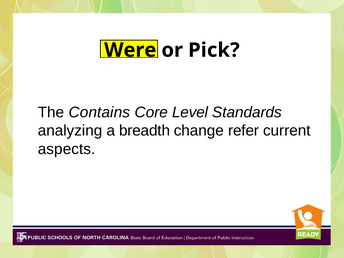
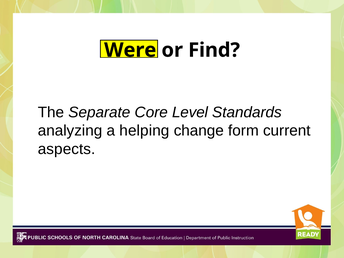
Pick: Pick -> Find
Contains: Contains -> Separate
breadth: breadth -> helping
refer: refer -> form
